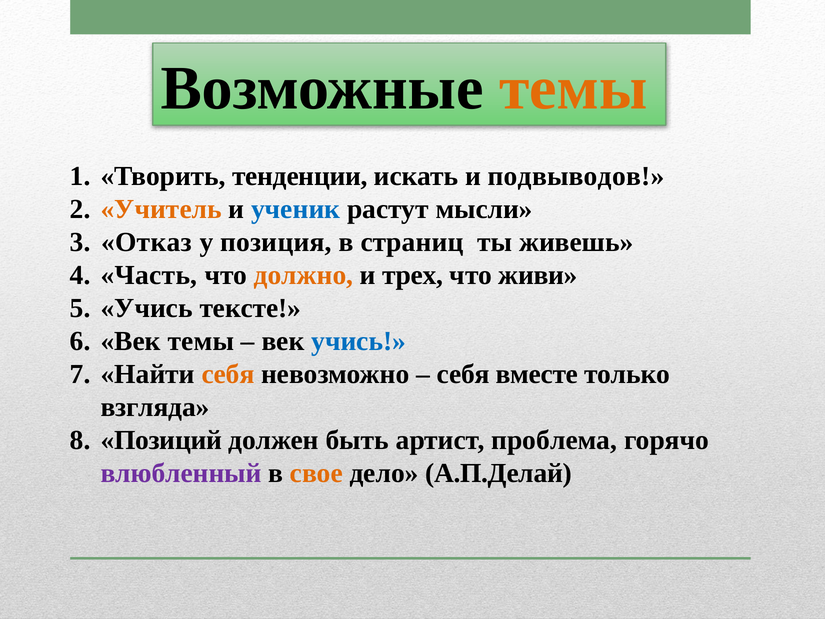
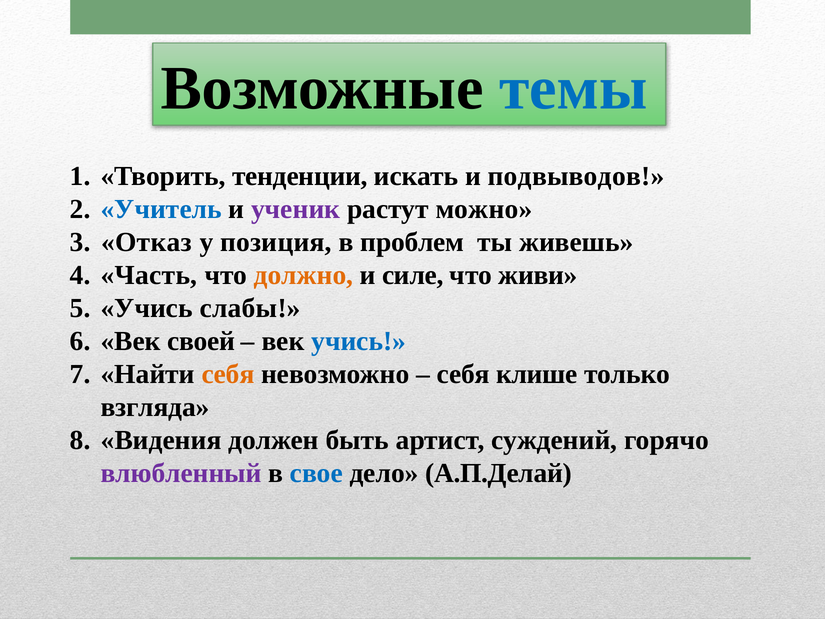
темы at (573, 88) colour: orange -> blue
Учитель colour: orange -> blue
ученик colour: blue -> purple
мысли: мысли -> можно
страниц: страниц -> проблем
трех: трех -> силе
тексте: тексте -> слабы
Век темы: темы -> своей
вместе: вместе -> клише
Позиций: Позиций -> Видения
проблема: проблема -> суждений
свое colour: orange -> blue
